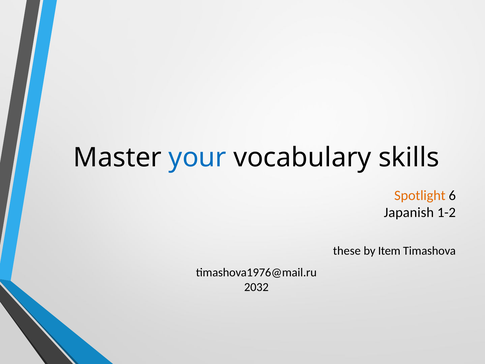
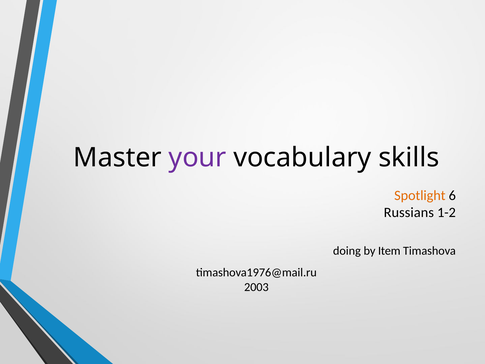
your colour: blue -> purple
Japanish: Japanish -> Russians
these: these -> doing
2032: 2032 -> 2003
